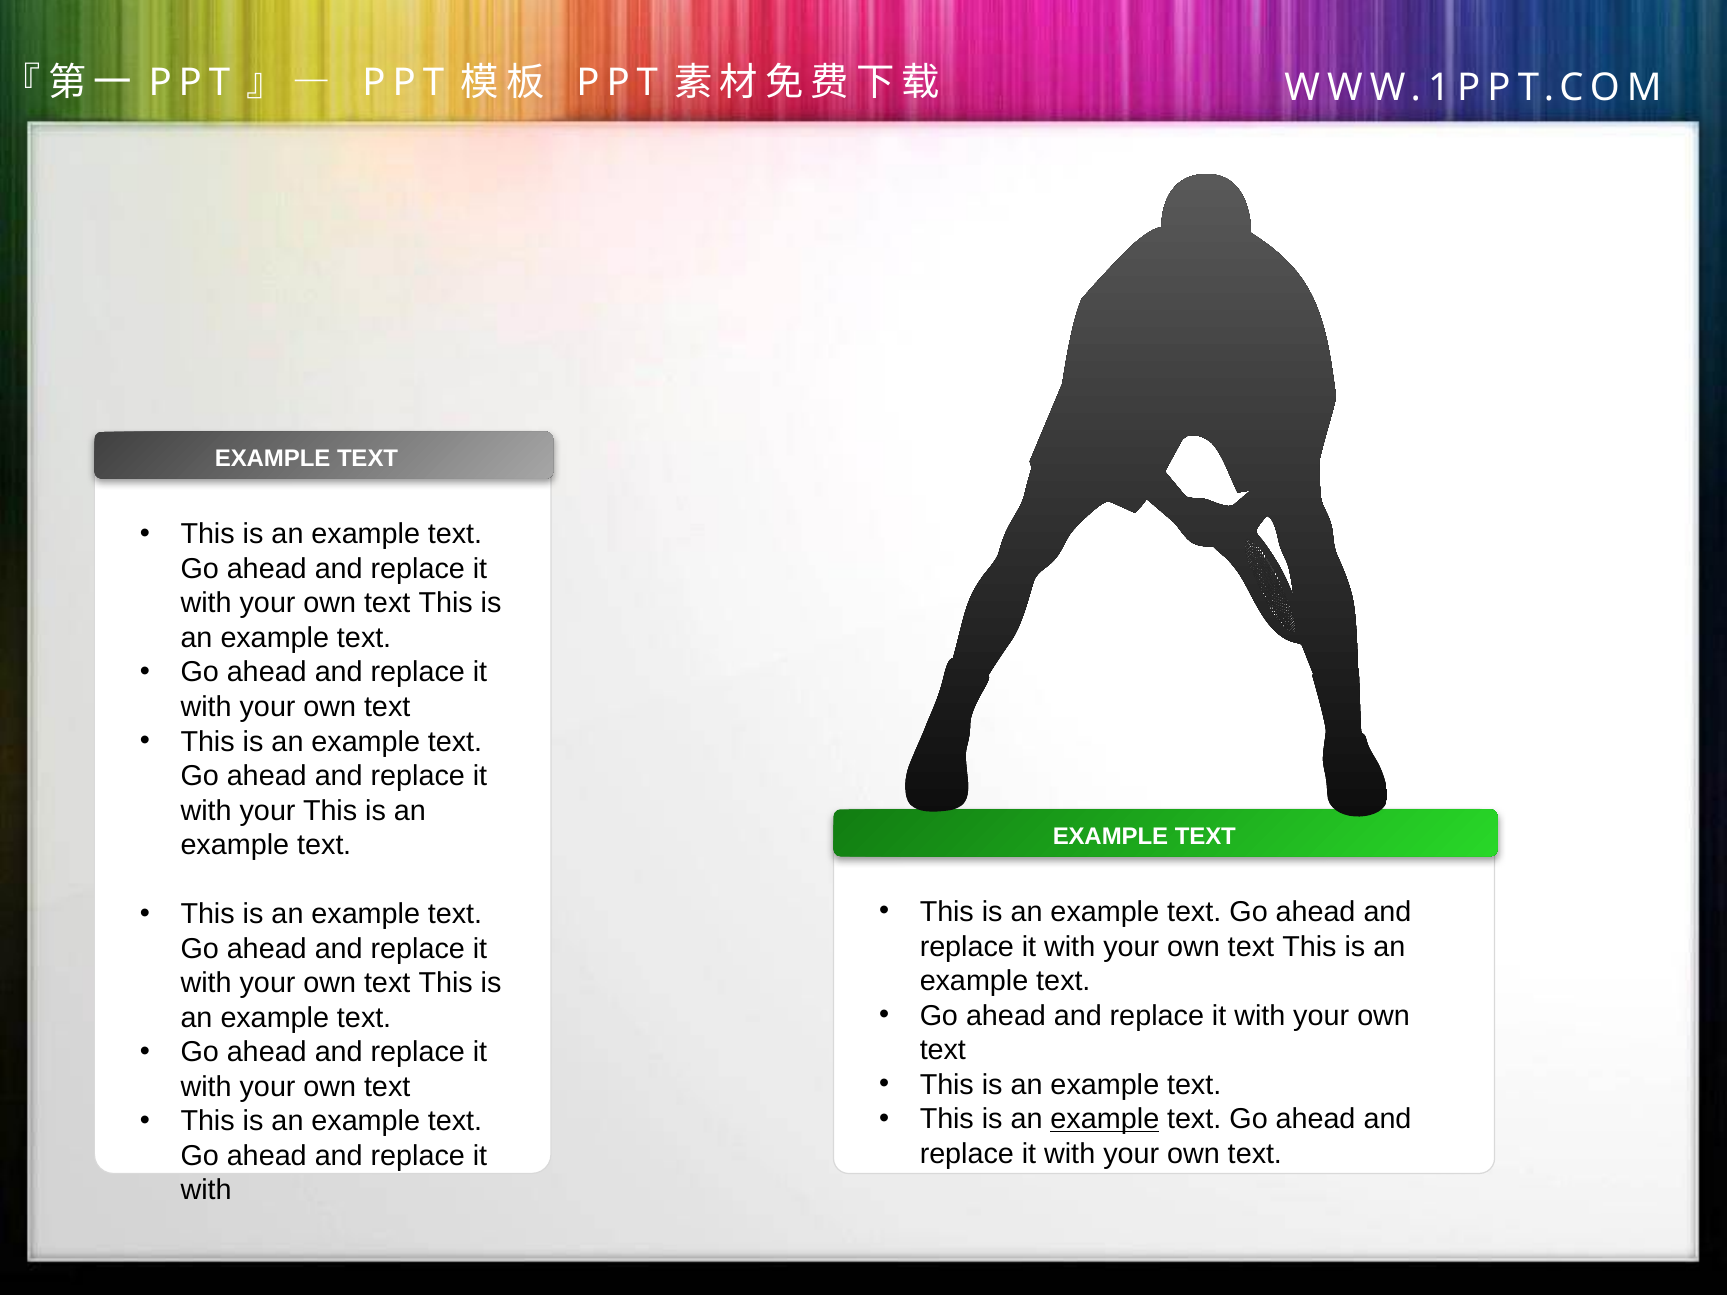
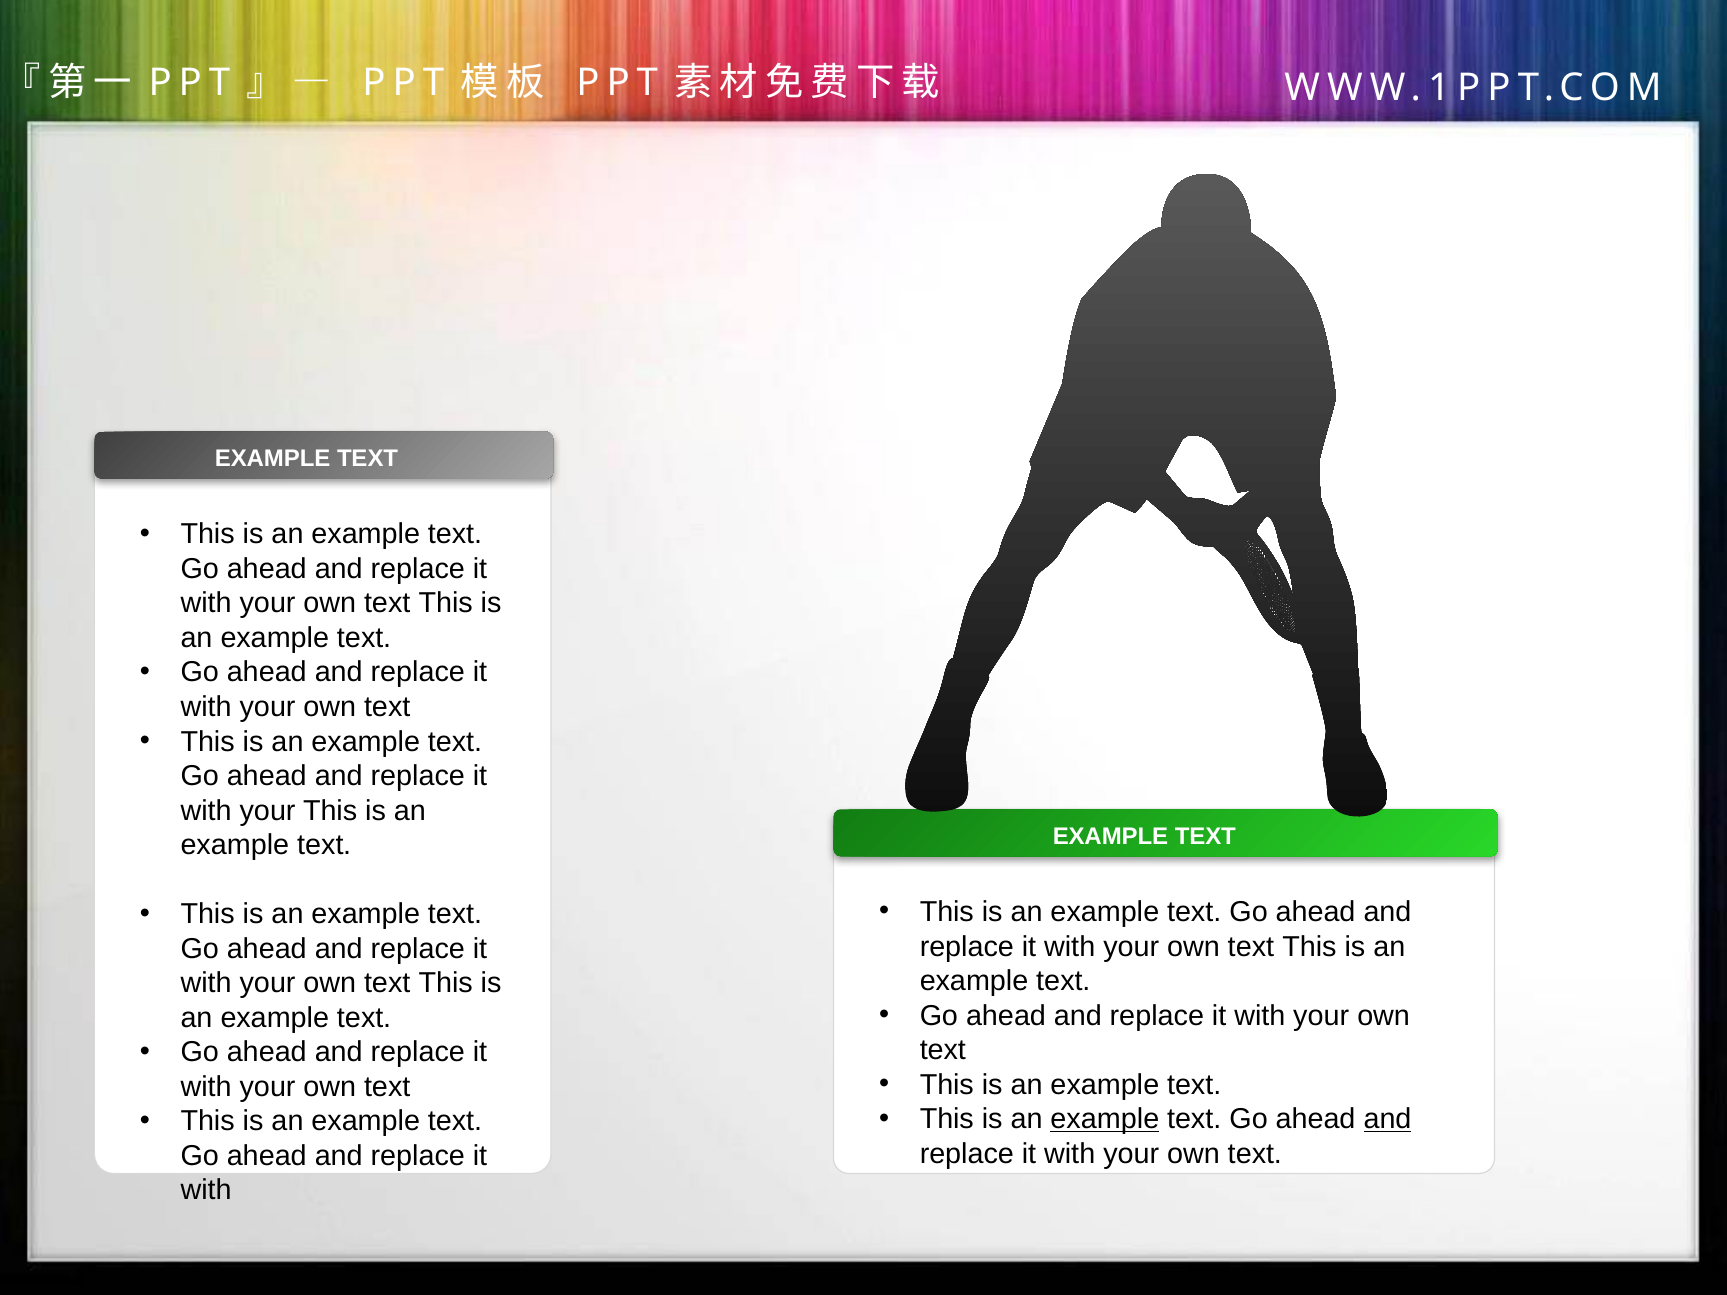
and at (1388, 1119) underline: none -> present
